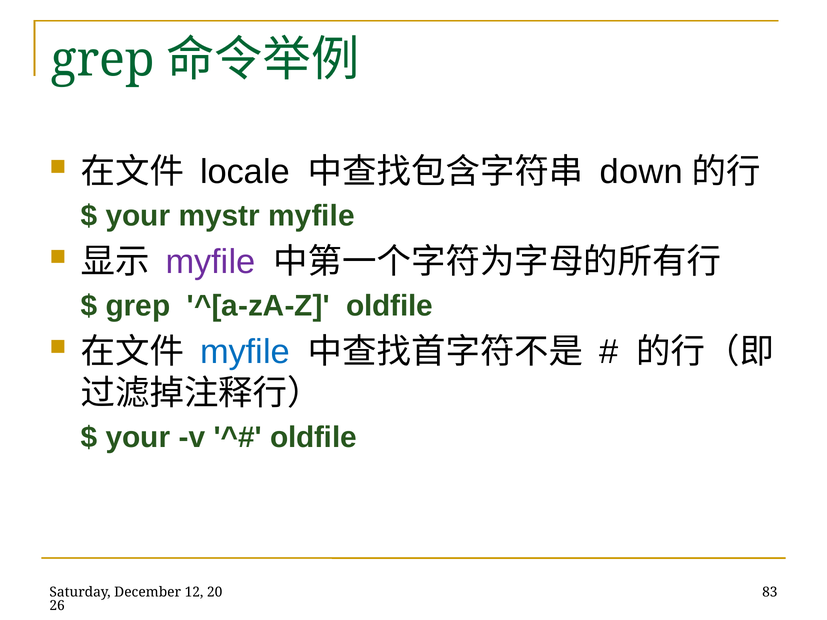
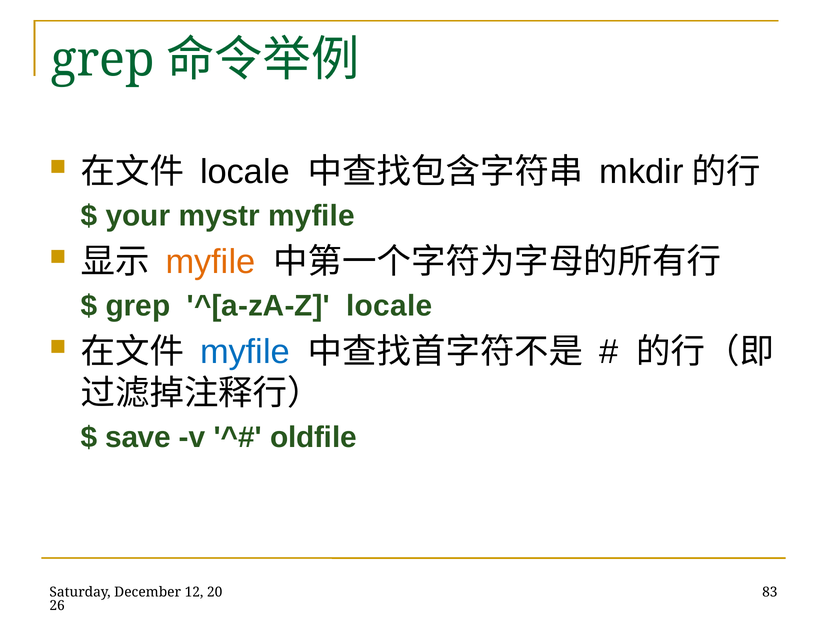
down: down -> mkdir
myfile at (210, 262) colour: purple -> orange
^[a-zA-Z oldfile: oldfile -> locale
your at (138, 438): your -> save
